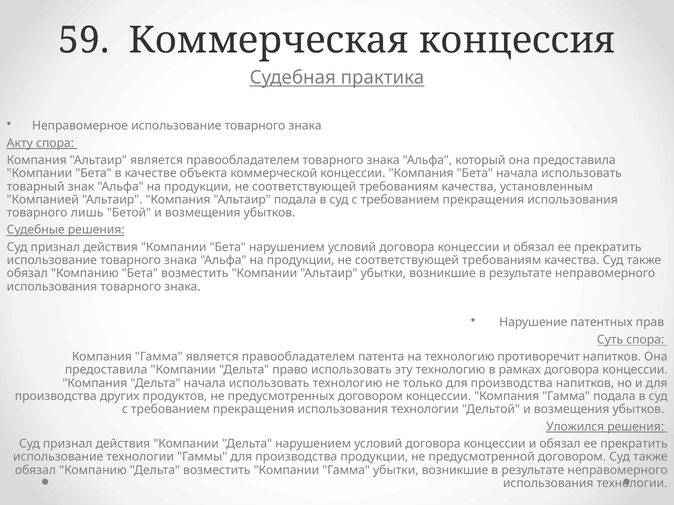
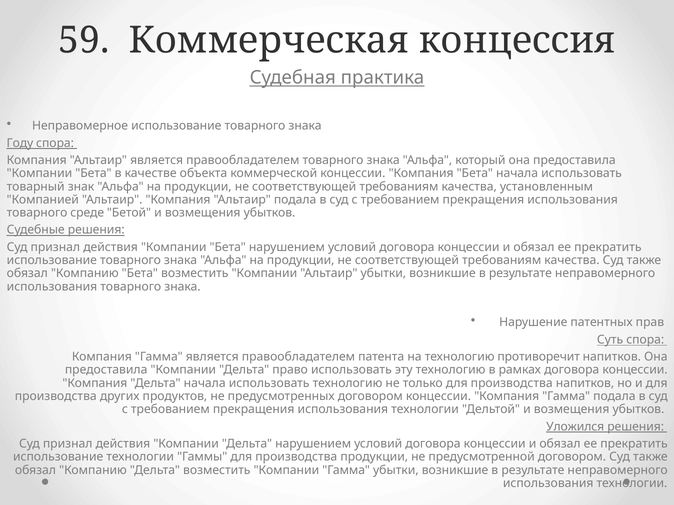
Акту: Акту -> Году
лишь: лишь -> среде
